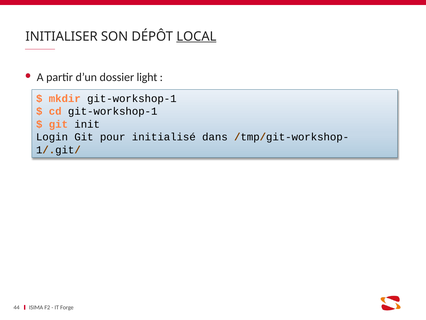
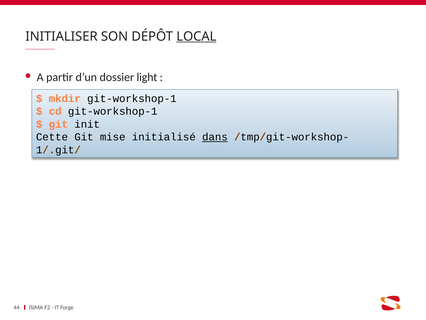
Login: Login -> Cette
pour: pour -> mise
dans underline: none -> present
